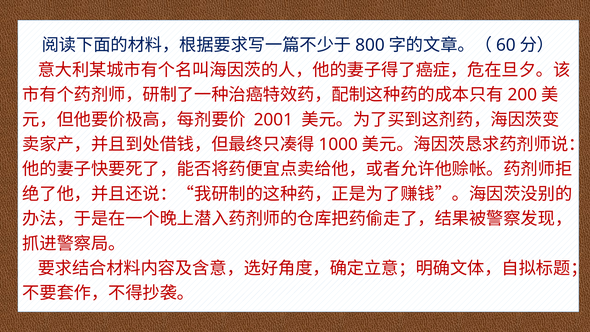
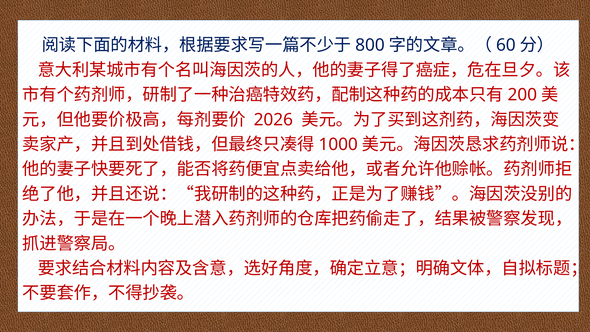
2001: 2001 -> 2026
